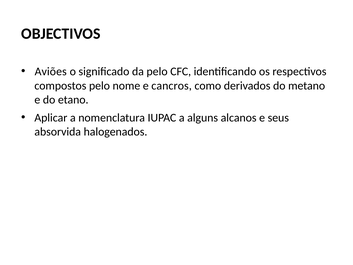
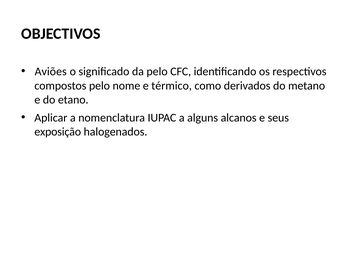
cancros: cancros -> térmico
absorvida: absorvida -> exposição
